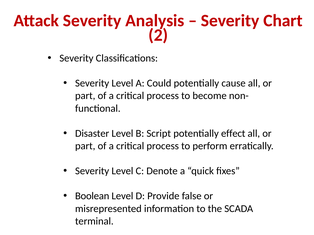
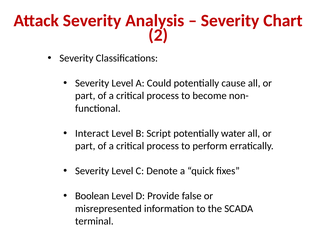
Disaster: Disaster -> Interact
effect: effect -> water
